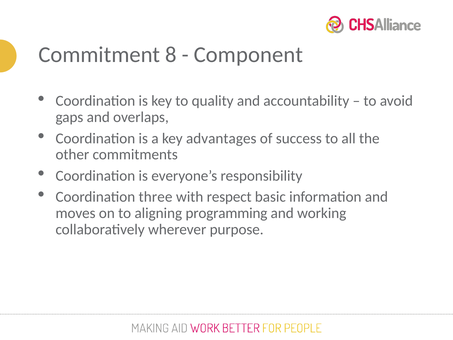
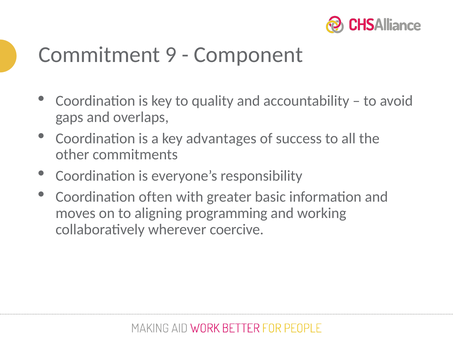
8: 8 -> 9
three: three -> often
respect: respect -> greater
purpose: purpose -> coercive
